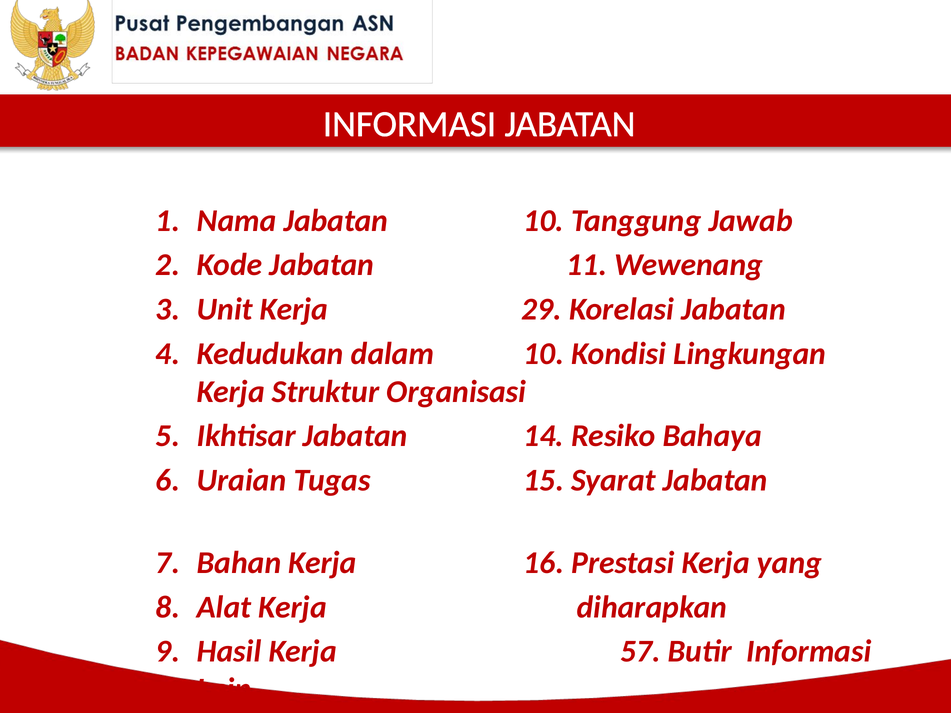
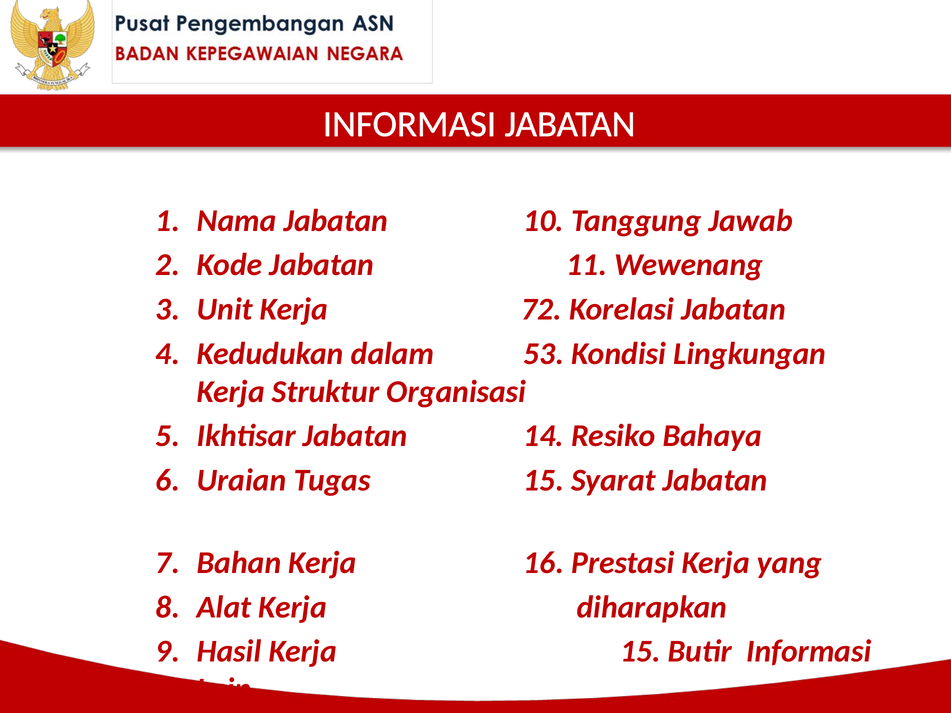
29: 29 -> 72
dalam 10: 10 -> 53
Kerja 57: 57 -> 15
